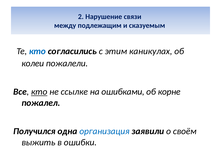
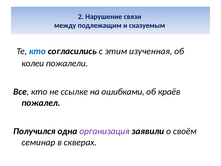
каникулах: каникулах -> изученная
кто at (39, 92) underline: present -> none
корне: корне -> краёв
организация colour: blue -> purple
выжить: выжить -> семинар
ошибки: ошибки -> скверах
